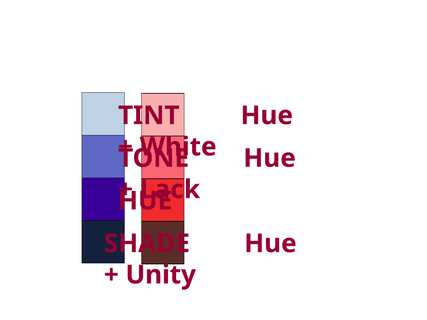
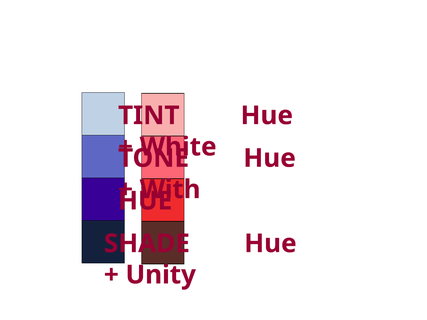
Lack: Lack -> With
